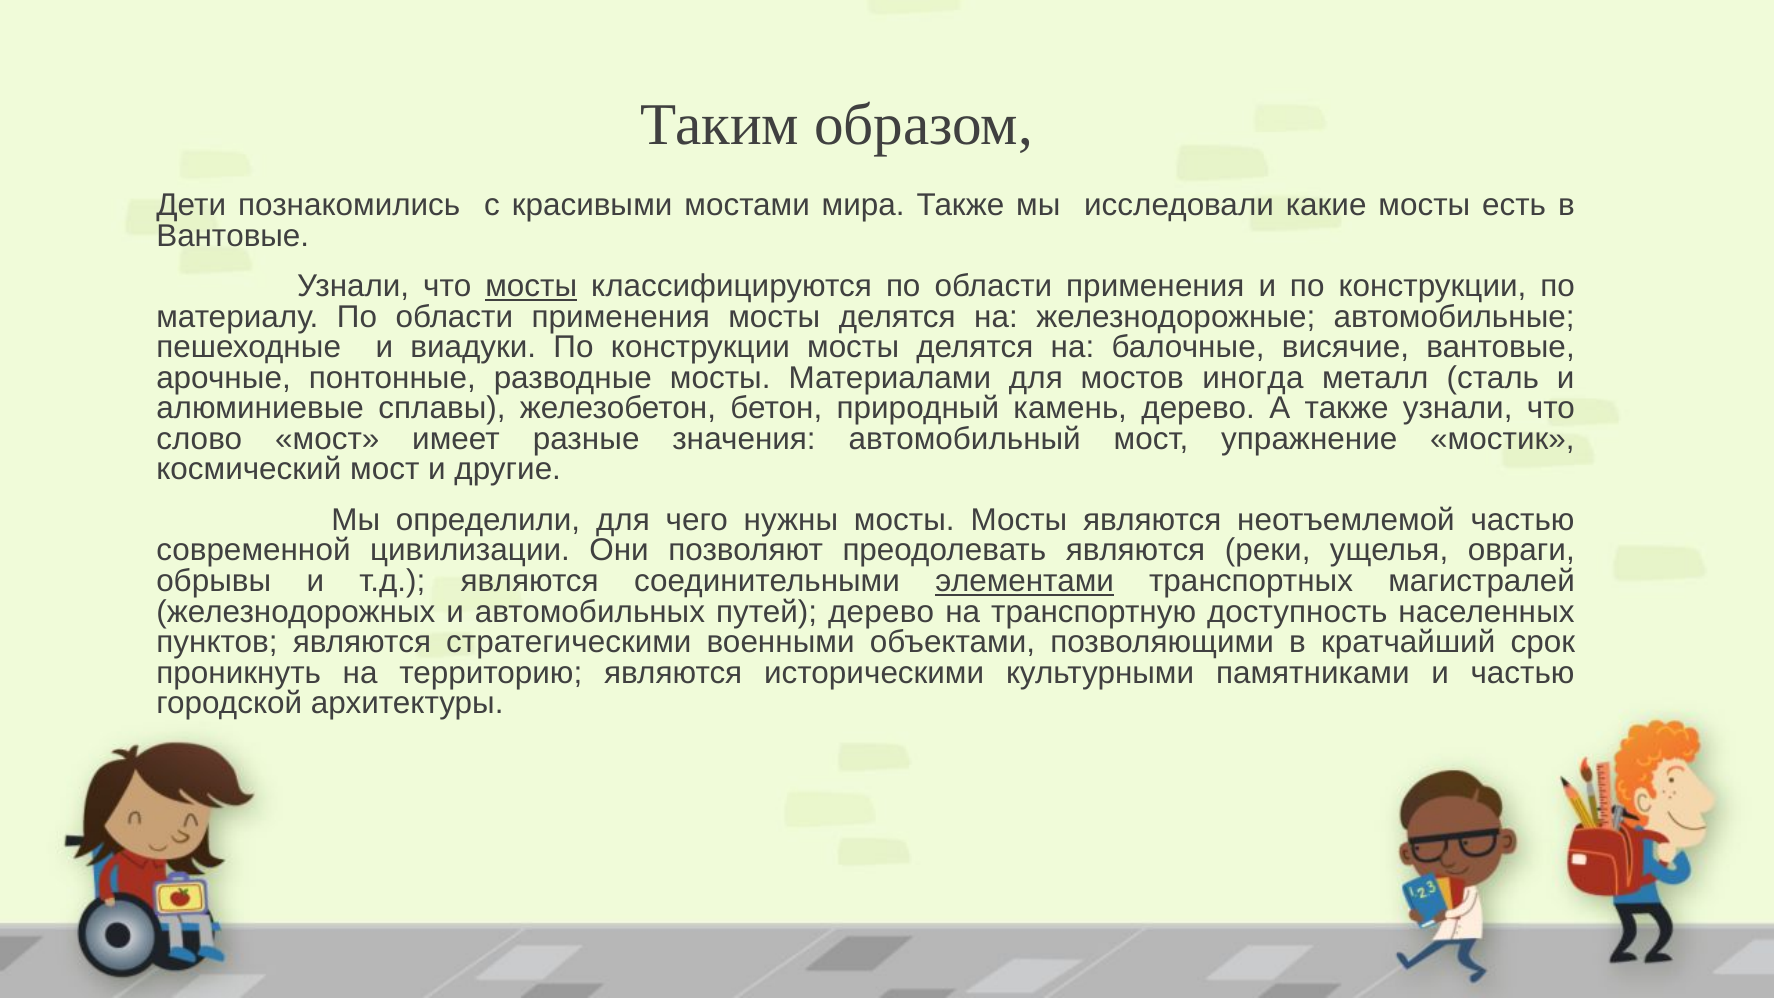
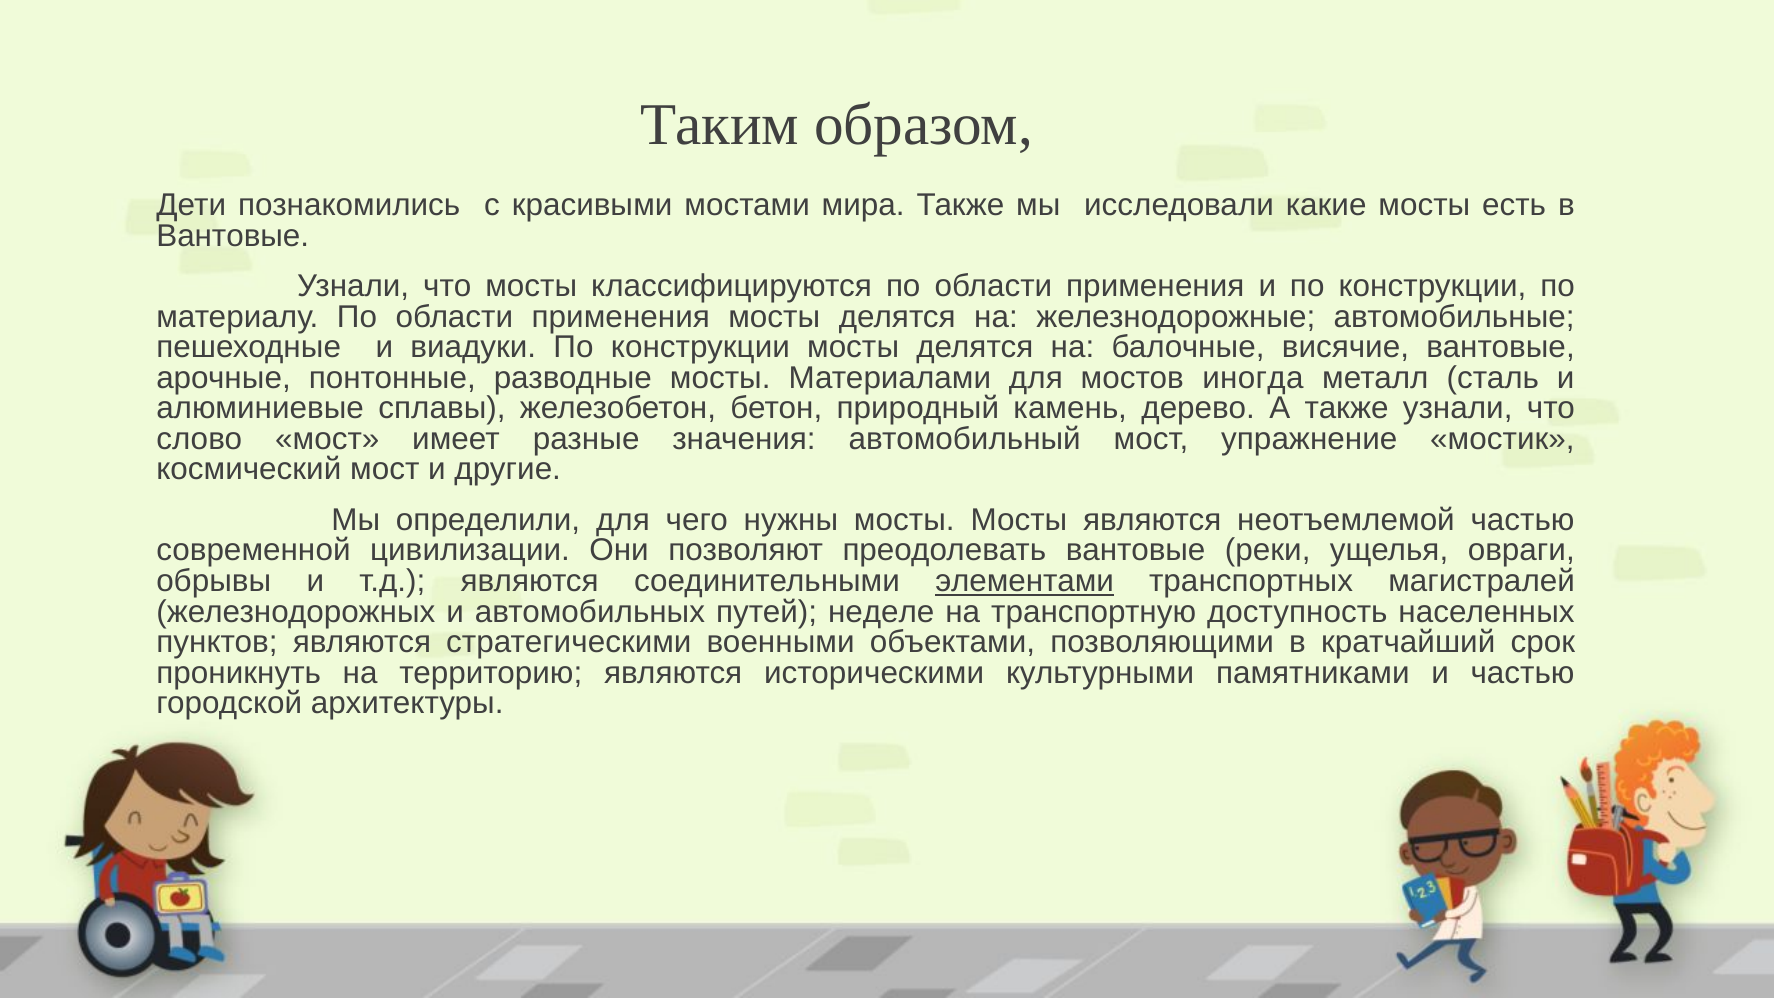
мосты at (531, 286) underline: present -> none
преодолевать являются: являются -> вантовые
путей дерево: дерево -> неделе
